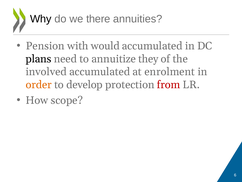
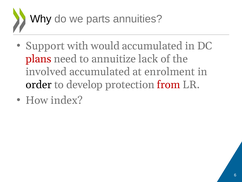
there: there -> parts
Pension: Pension -> Support
plans colour: black -> red
they: they -> lack
order colour: orange -> black
scope: scope -> index
